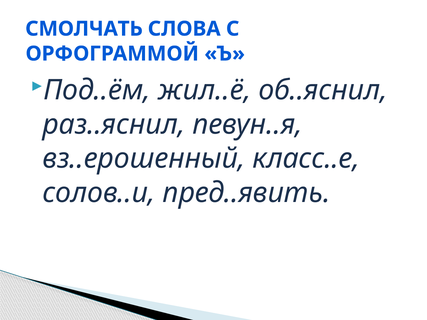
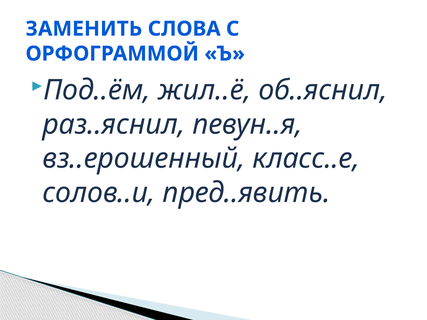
СМОЛЧАТЬ: СМОЛЧАТЬ -> ЗАМЕНИТЬ
